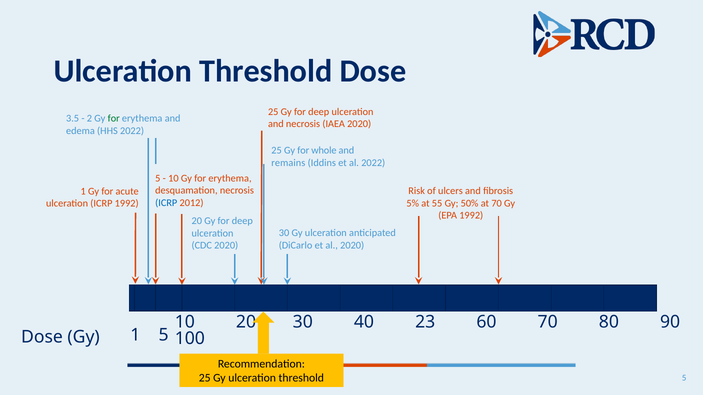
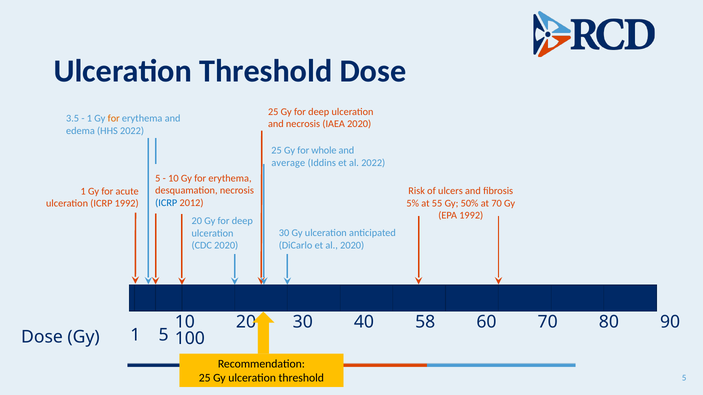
2 at (89, 119): 2 -> 1
for at (114, 119) colour: green -> orange
remains: remains -> average
23: 23 -> 58
